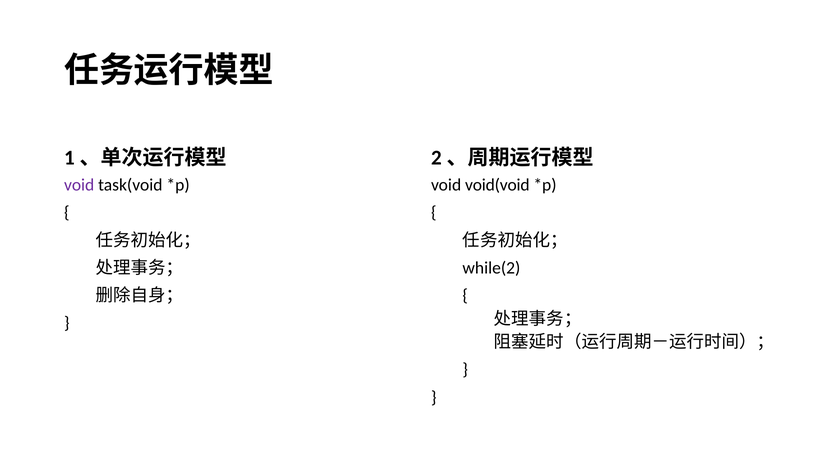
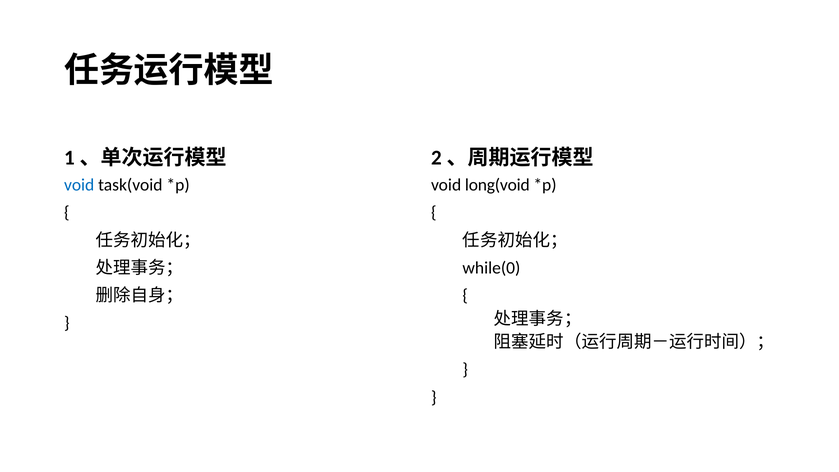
void at (79, 185) colour: purple -> blue
void(void: void(void -> long(void
while(2: while(2 -> while(0
